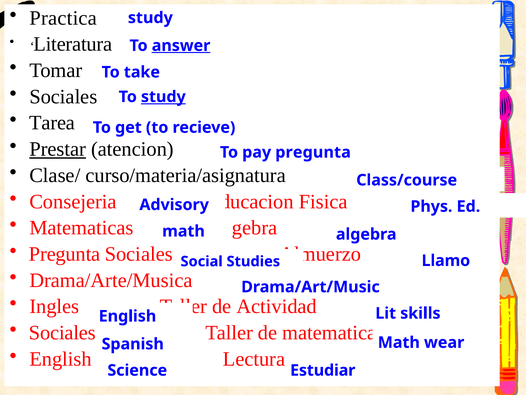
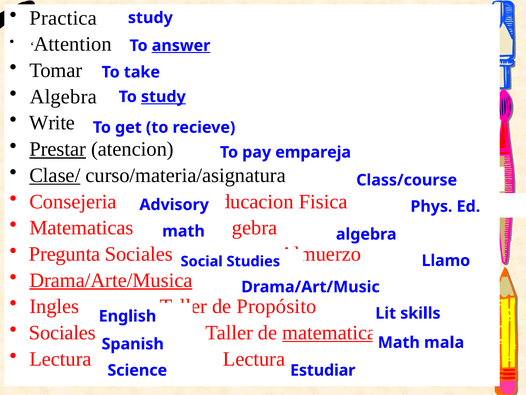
Literatura: Literatura -> Attention
Sociales at (63, 97): Sociales -> Algebra
Tarea: Tarea -> Write
pay pregunta: pregunta -> empareja
Clase/ underline: none -> present
Drama/Arte/Musica underline: none -> present
Actividad: Actividad -> Propósito
matematicas at (333, 332) underline: none -> present
wear: wear -> mala
English at (61, 359): English -> Lectura
